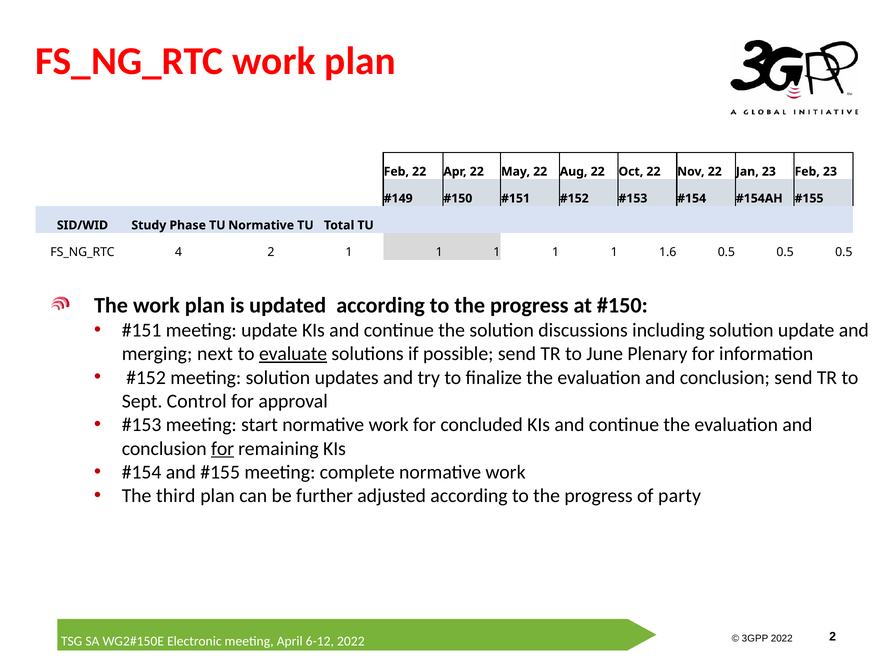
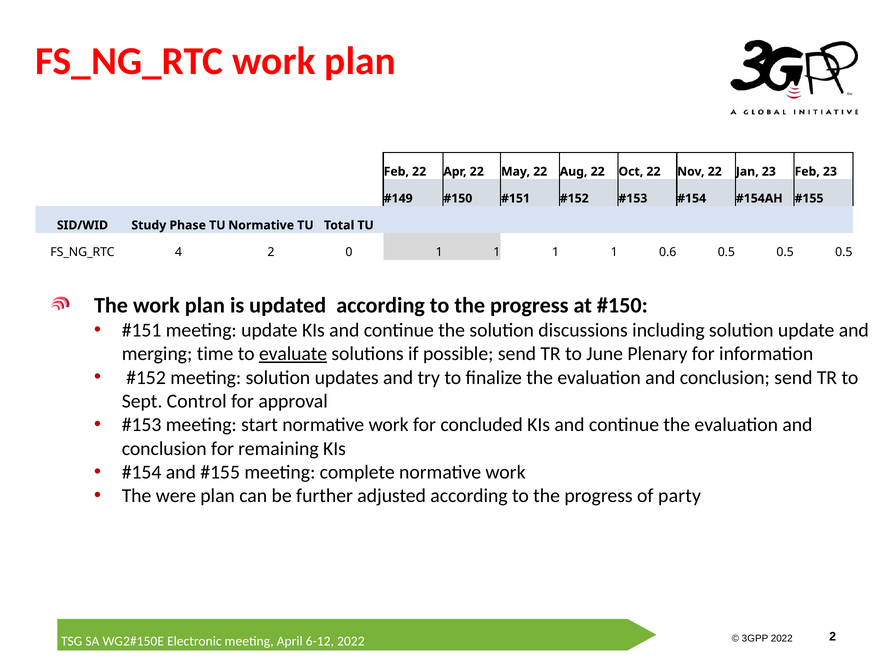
2 1: 1 -> 0
1.6: 1.6 -> 0.6
next: next -> time
for at (223, 449) underline: present -> none
third: third -> were
